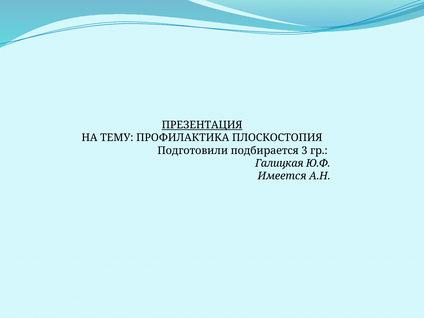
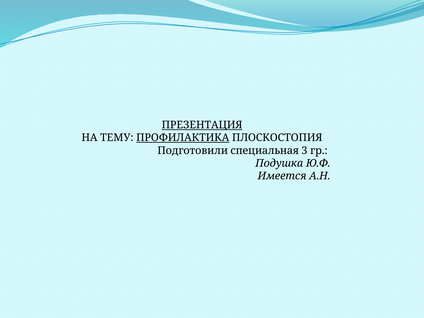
ПРОФИЛАКТИКА underline: none -> present
подбирается: подбирается -> специальная
Галицкая: Галицкая -> Подушка
